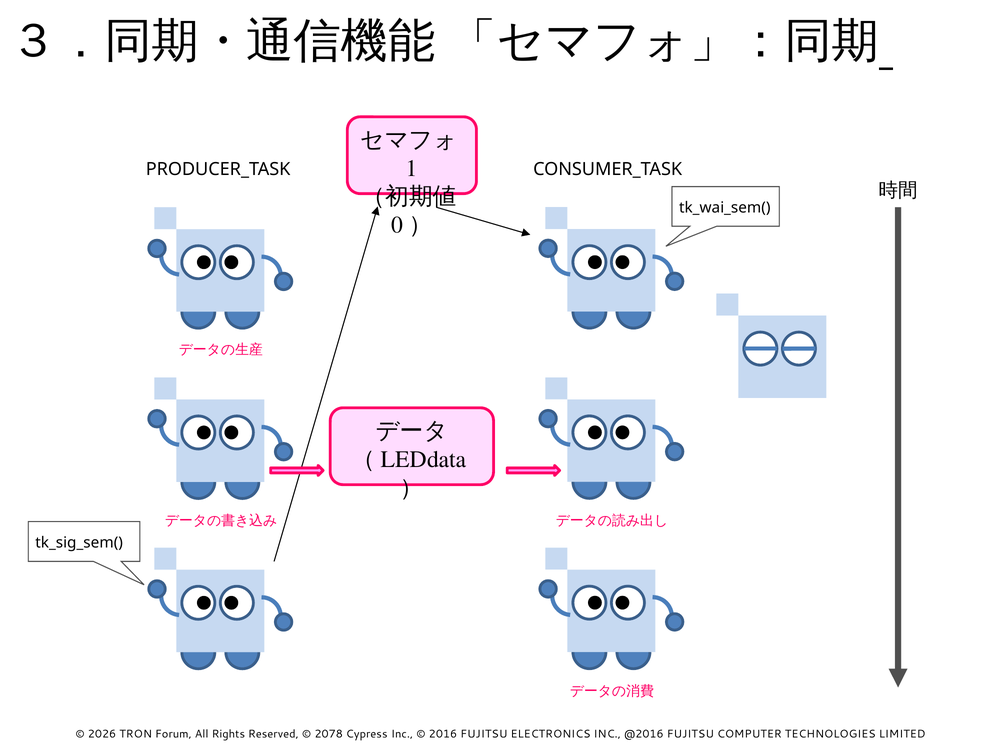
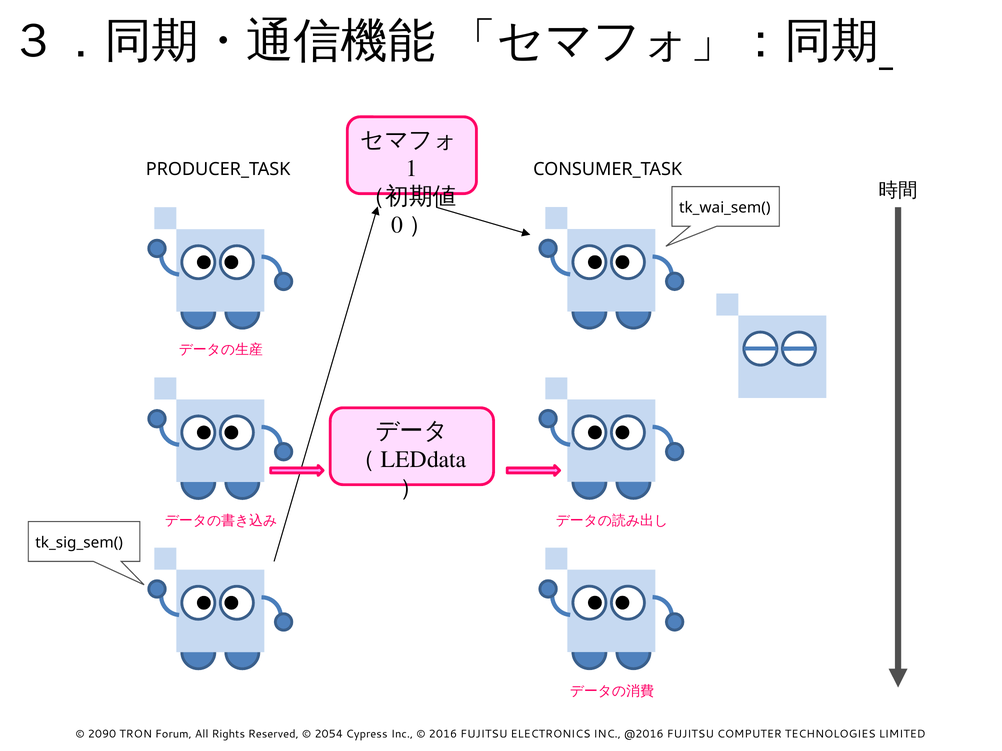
2026: 2026 -> 2090
2078: 2078 -> 2054
